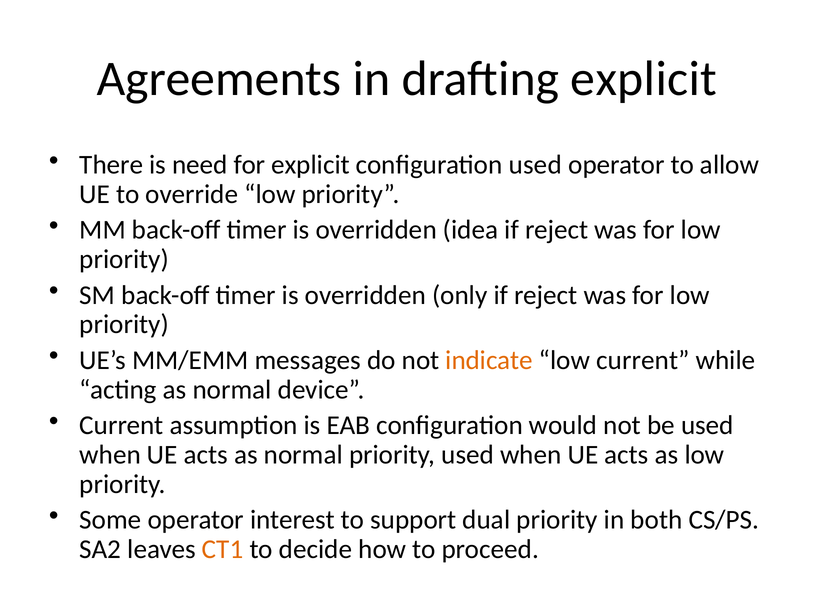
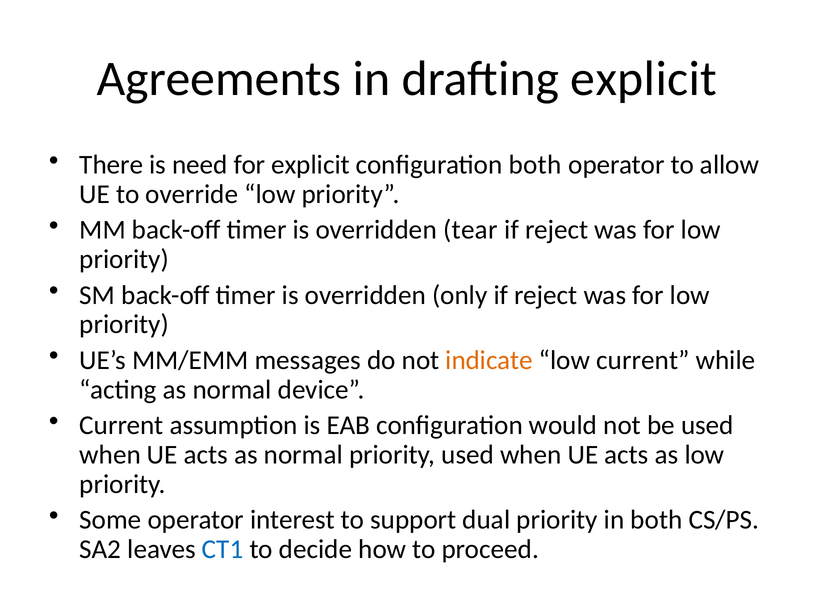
configuration used: used -> both
idea: idea -> tear
CT1 colour: orange -> blue
